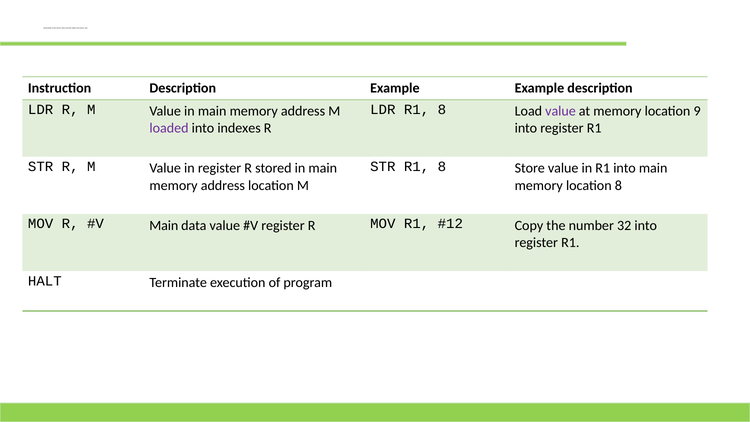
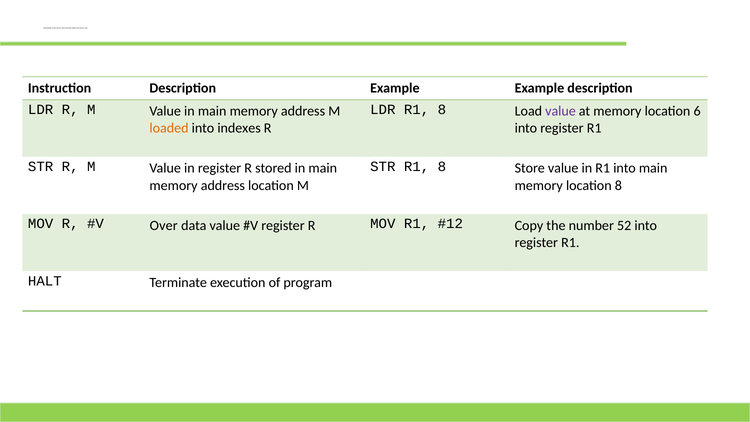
9: 9 -> 6
loaded colour: purple -> orange
Main at (164, 225): Main -> Over
32: 32 -> 52
